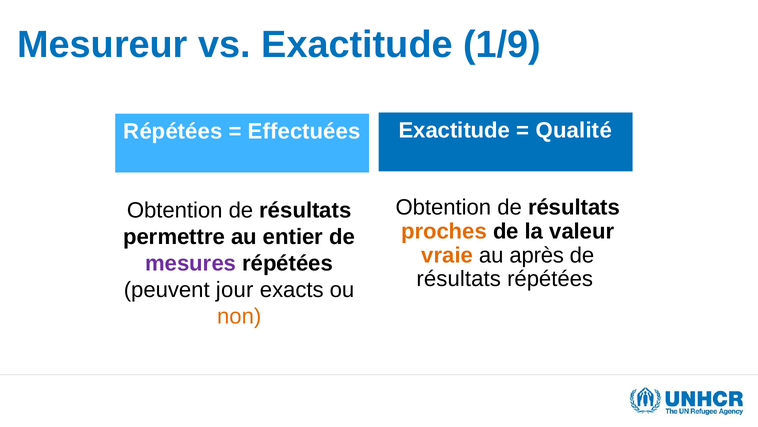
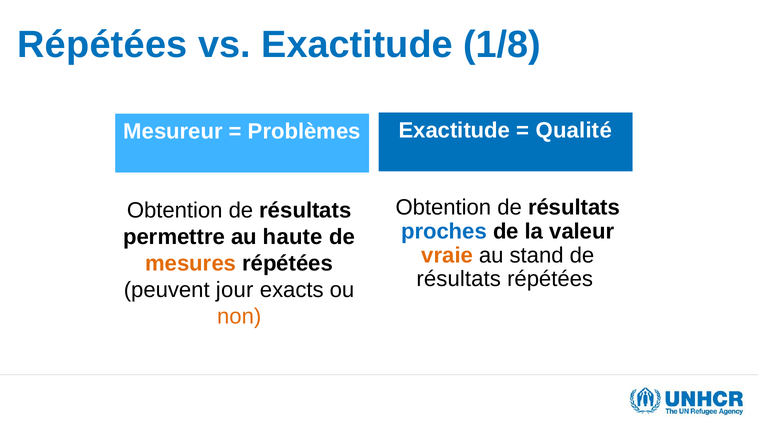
Mesureur at (103, 45): Mesureur -> Répétées
1/9: 1/9 -> 1/8
Répétées at (173, 131): Répétées -> Mesureur
Effectuées: Effectuées -> Problèmes
proches colour: orange -> blue
entier: entier -> haute
après: après -> stand
mesures colour: purple -> orange
